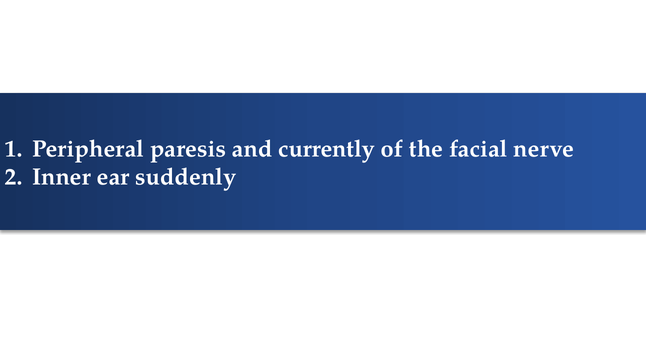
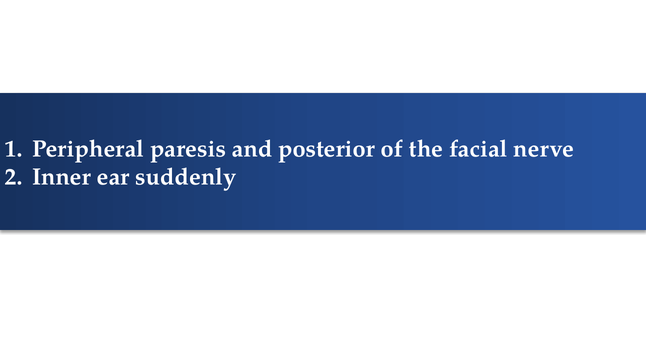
currently: currently -> posterior
